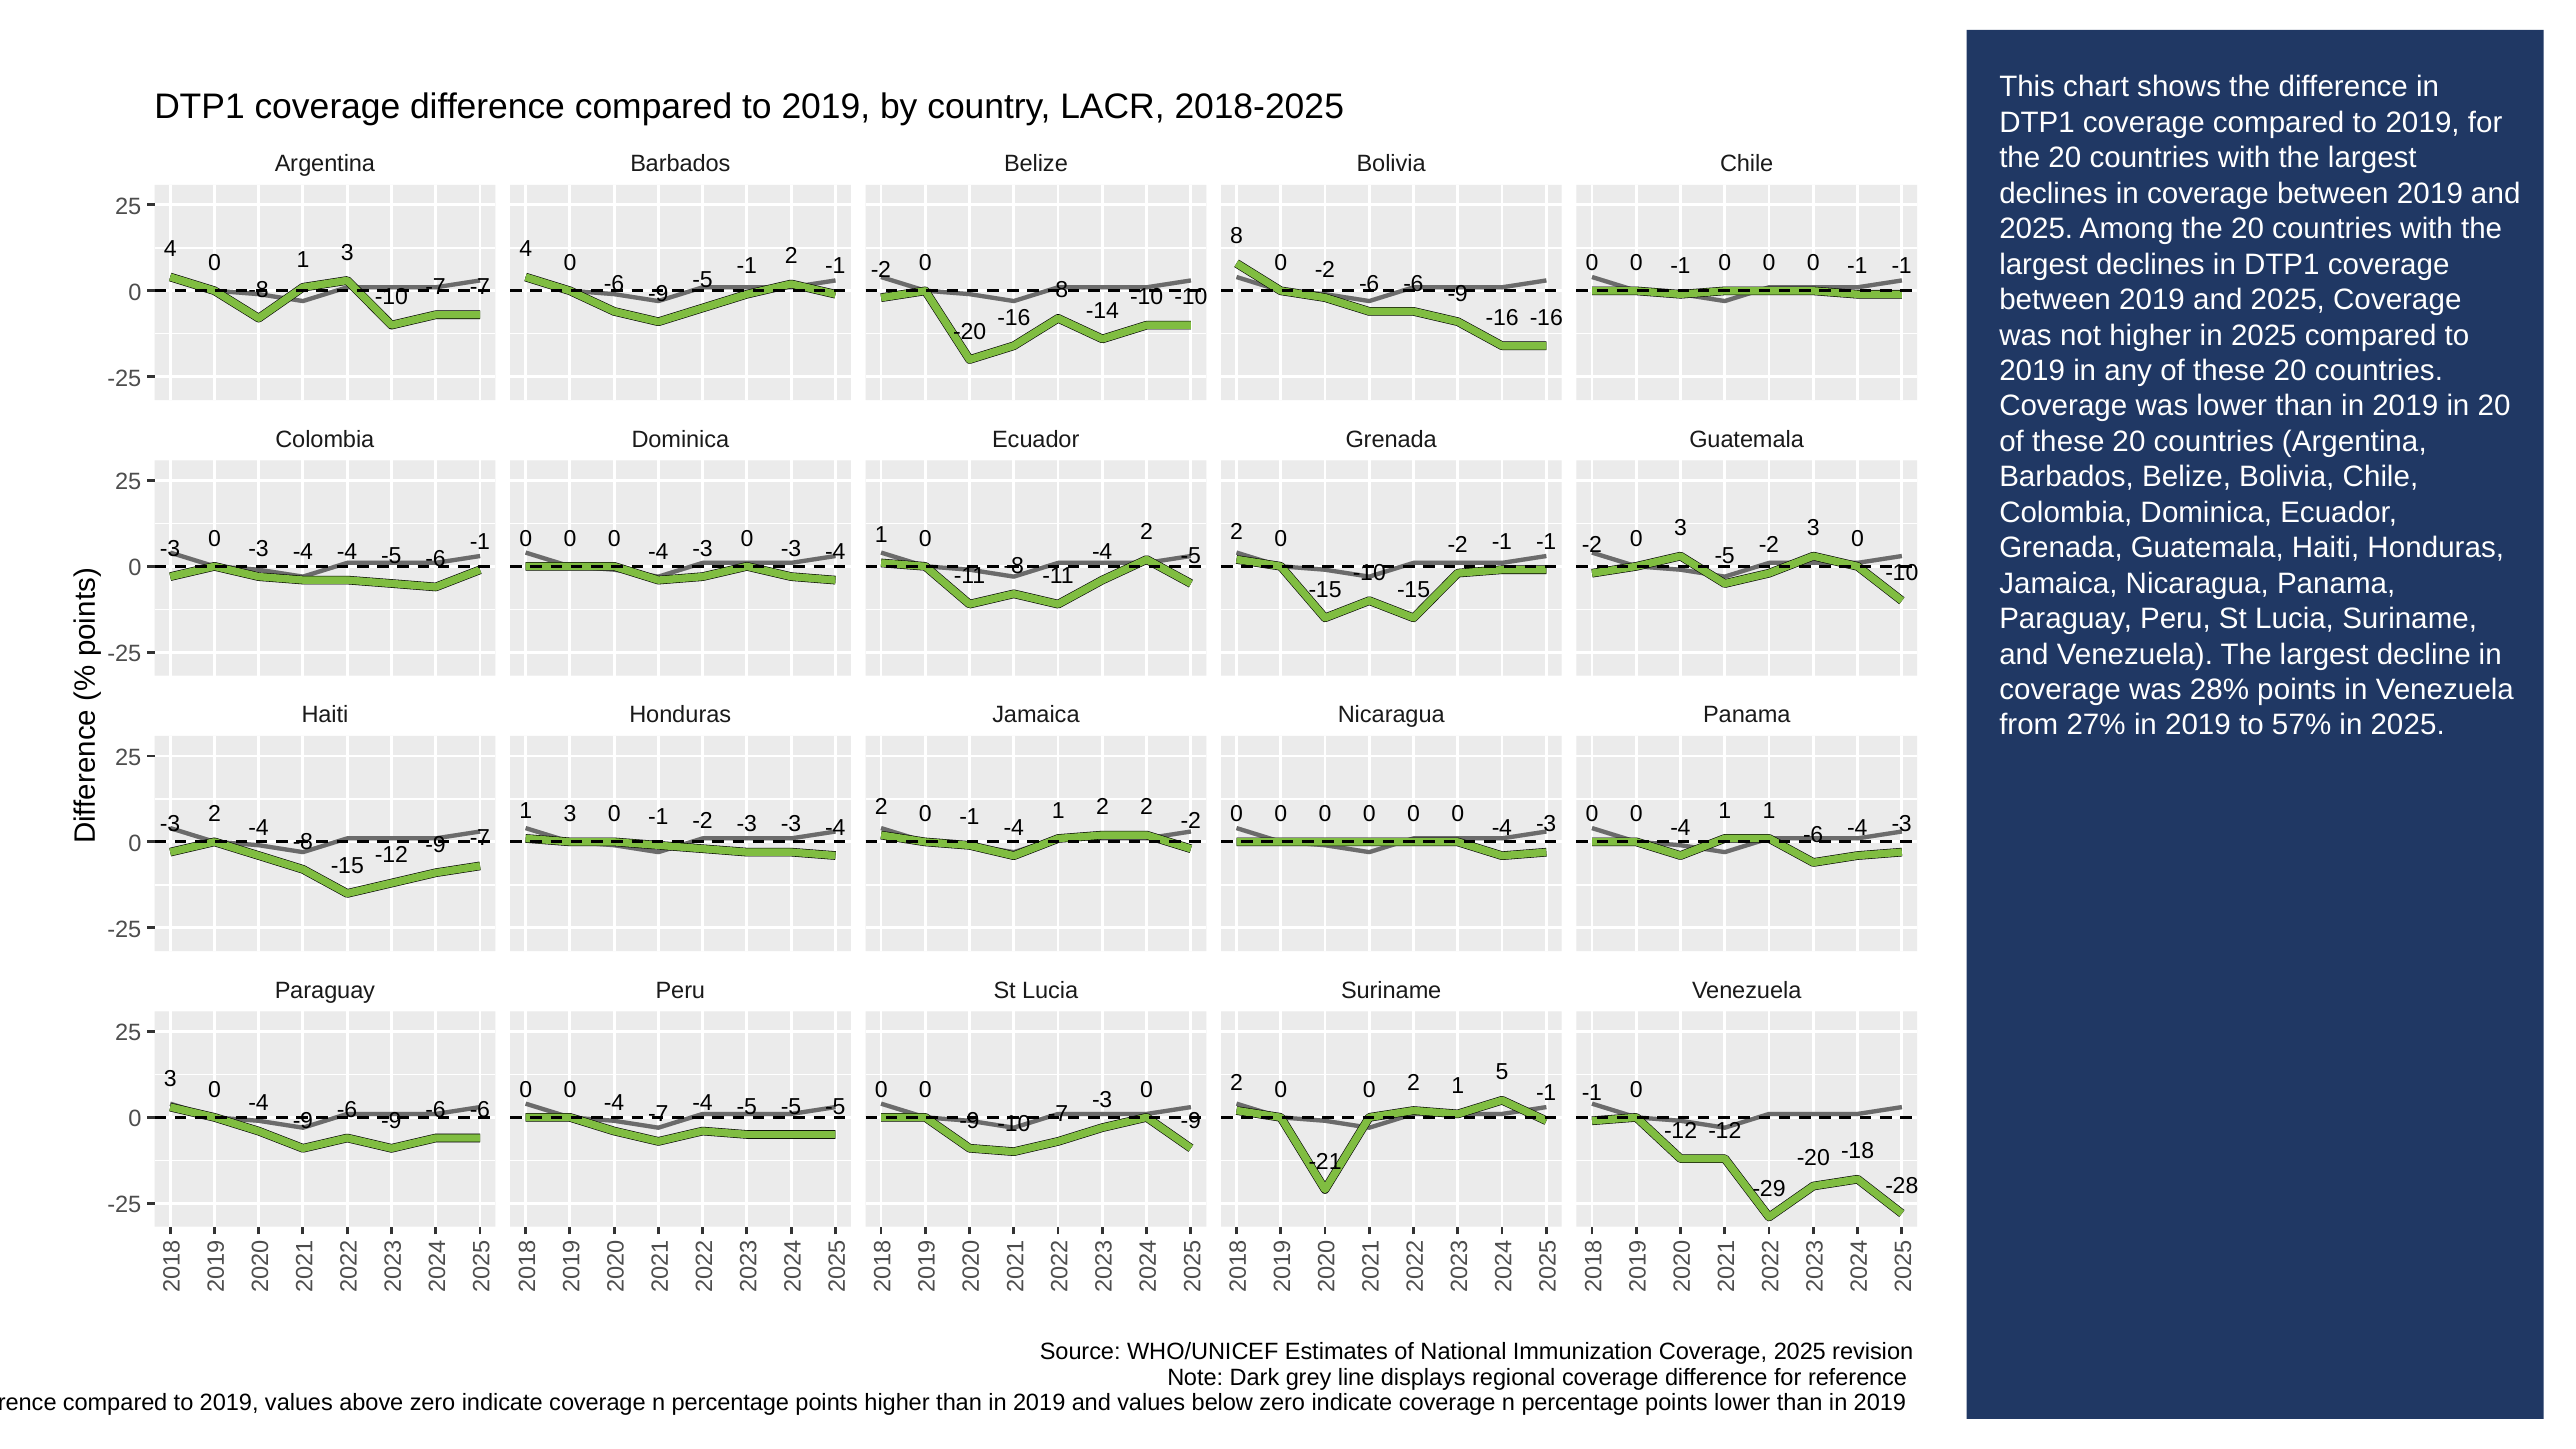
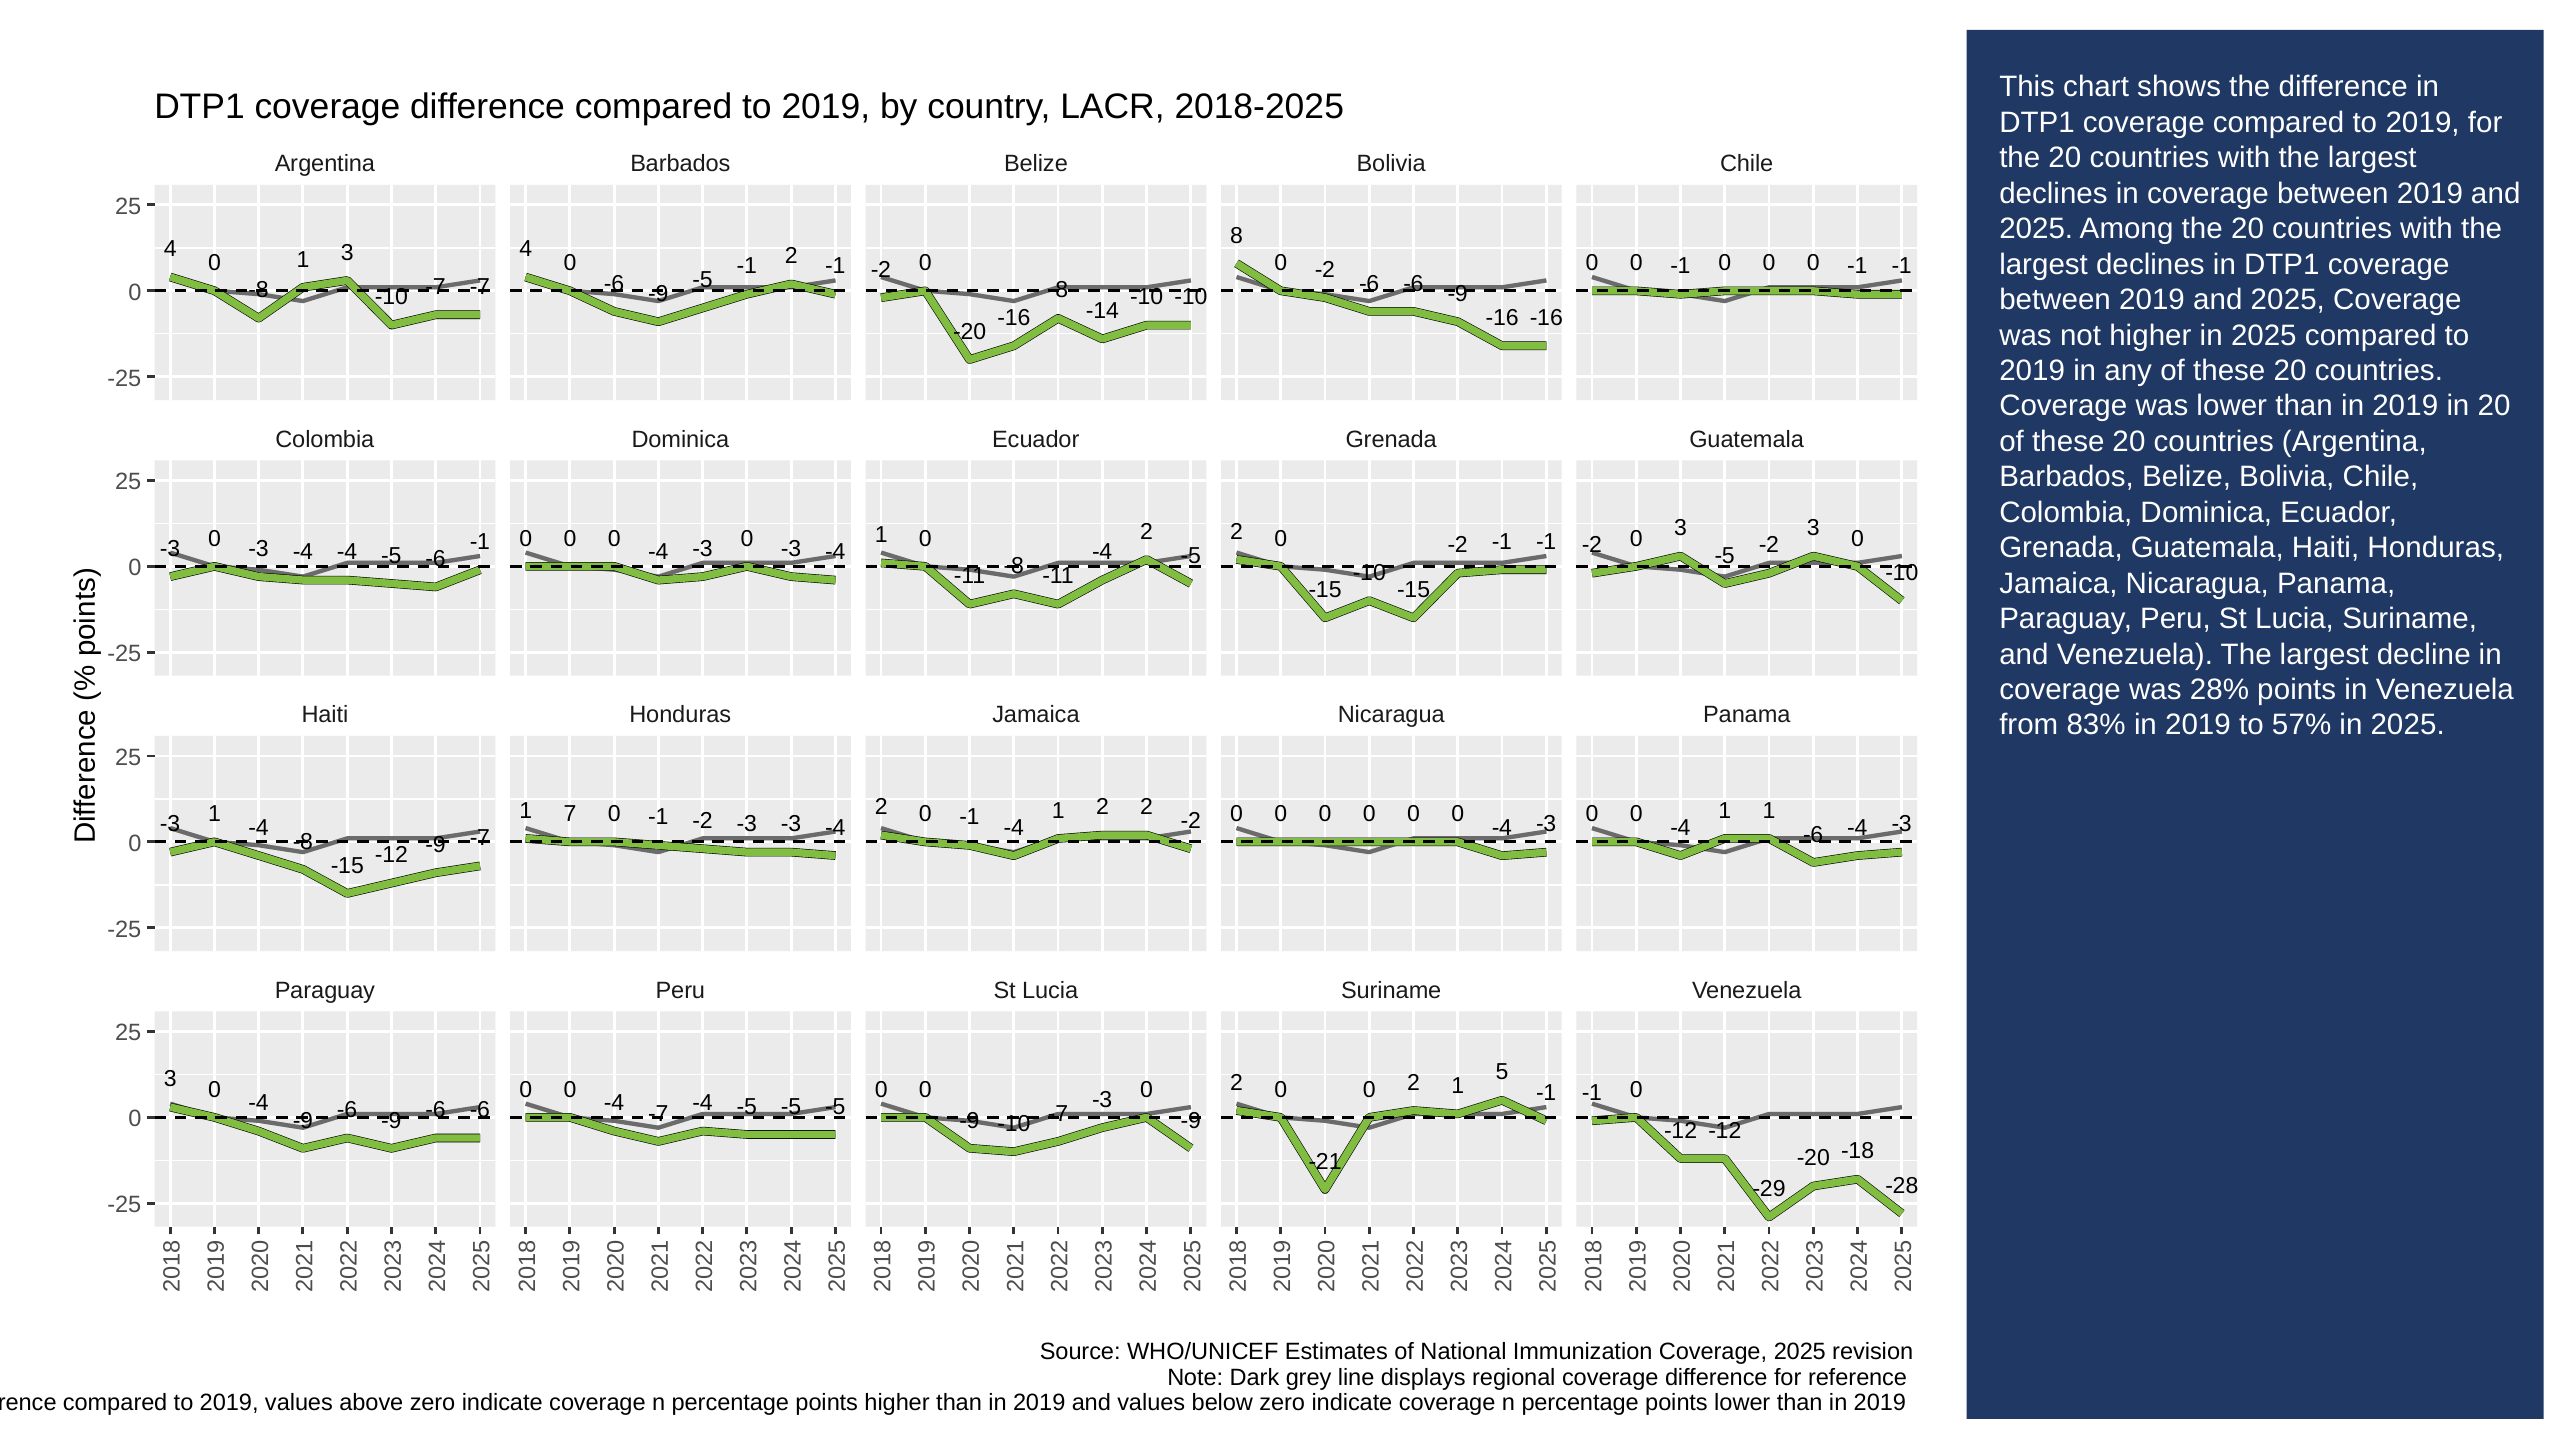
27%: 27% -> 83%
3 at (570, 814): 3 -> 7
2 at (215, 814): 2 -> 1
